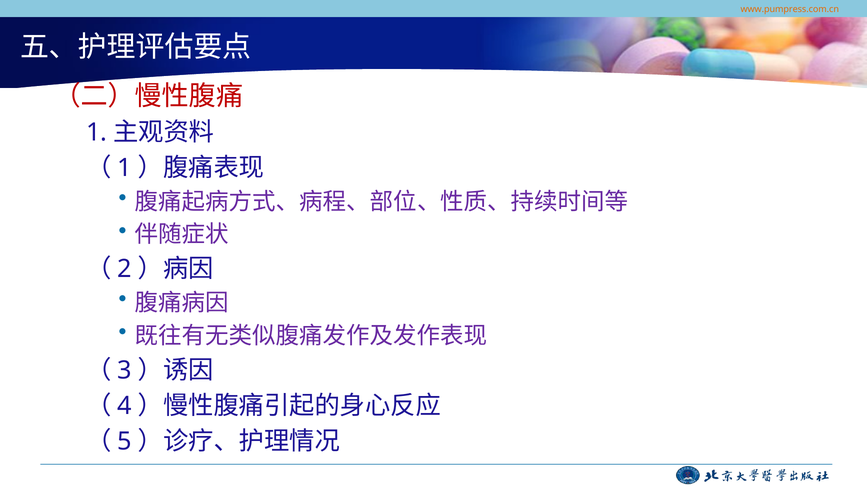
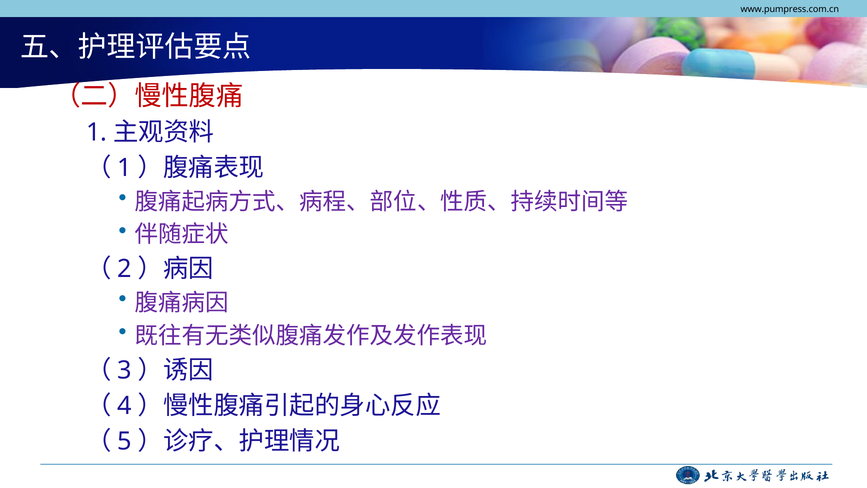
www.pumpress.com.cn colour: orange -> black
